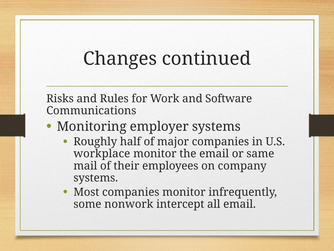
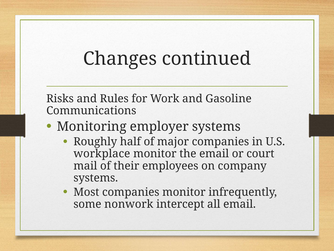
Software: Software -> Gasoline
same: same -> court
